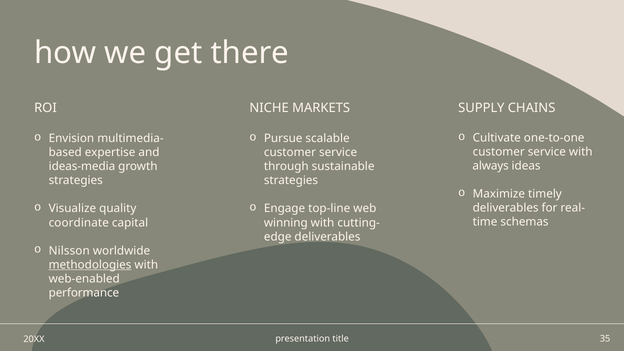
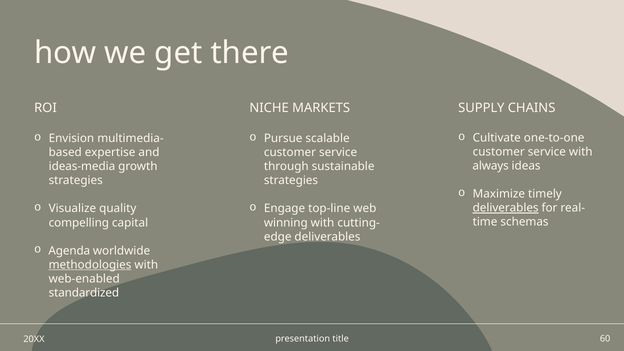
deliverables at (506, 208) underline: none -> present
coordinate: coordinate -> compelling
Nilsson: Nilsson -> Agenda
performance: performance -> standardized
35: 35 -> 60
